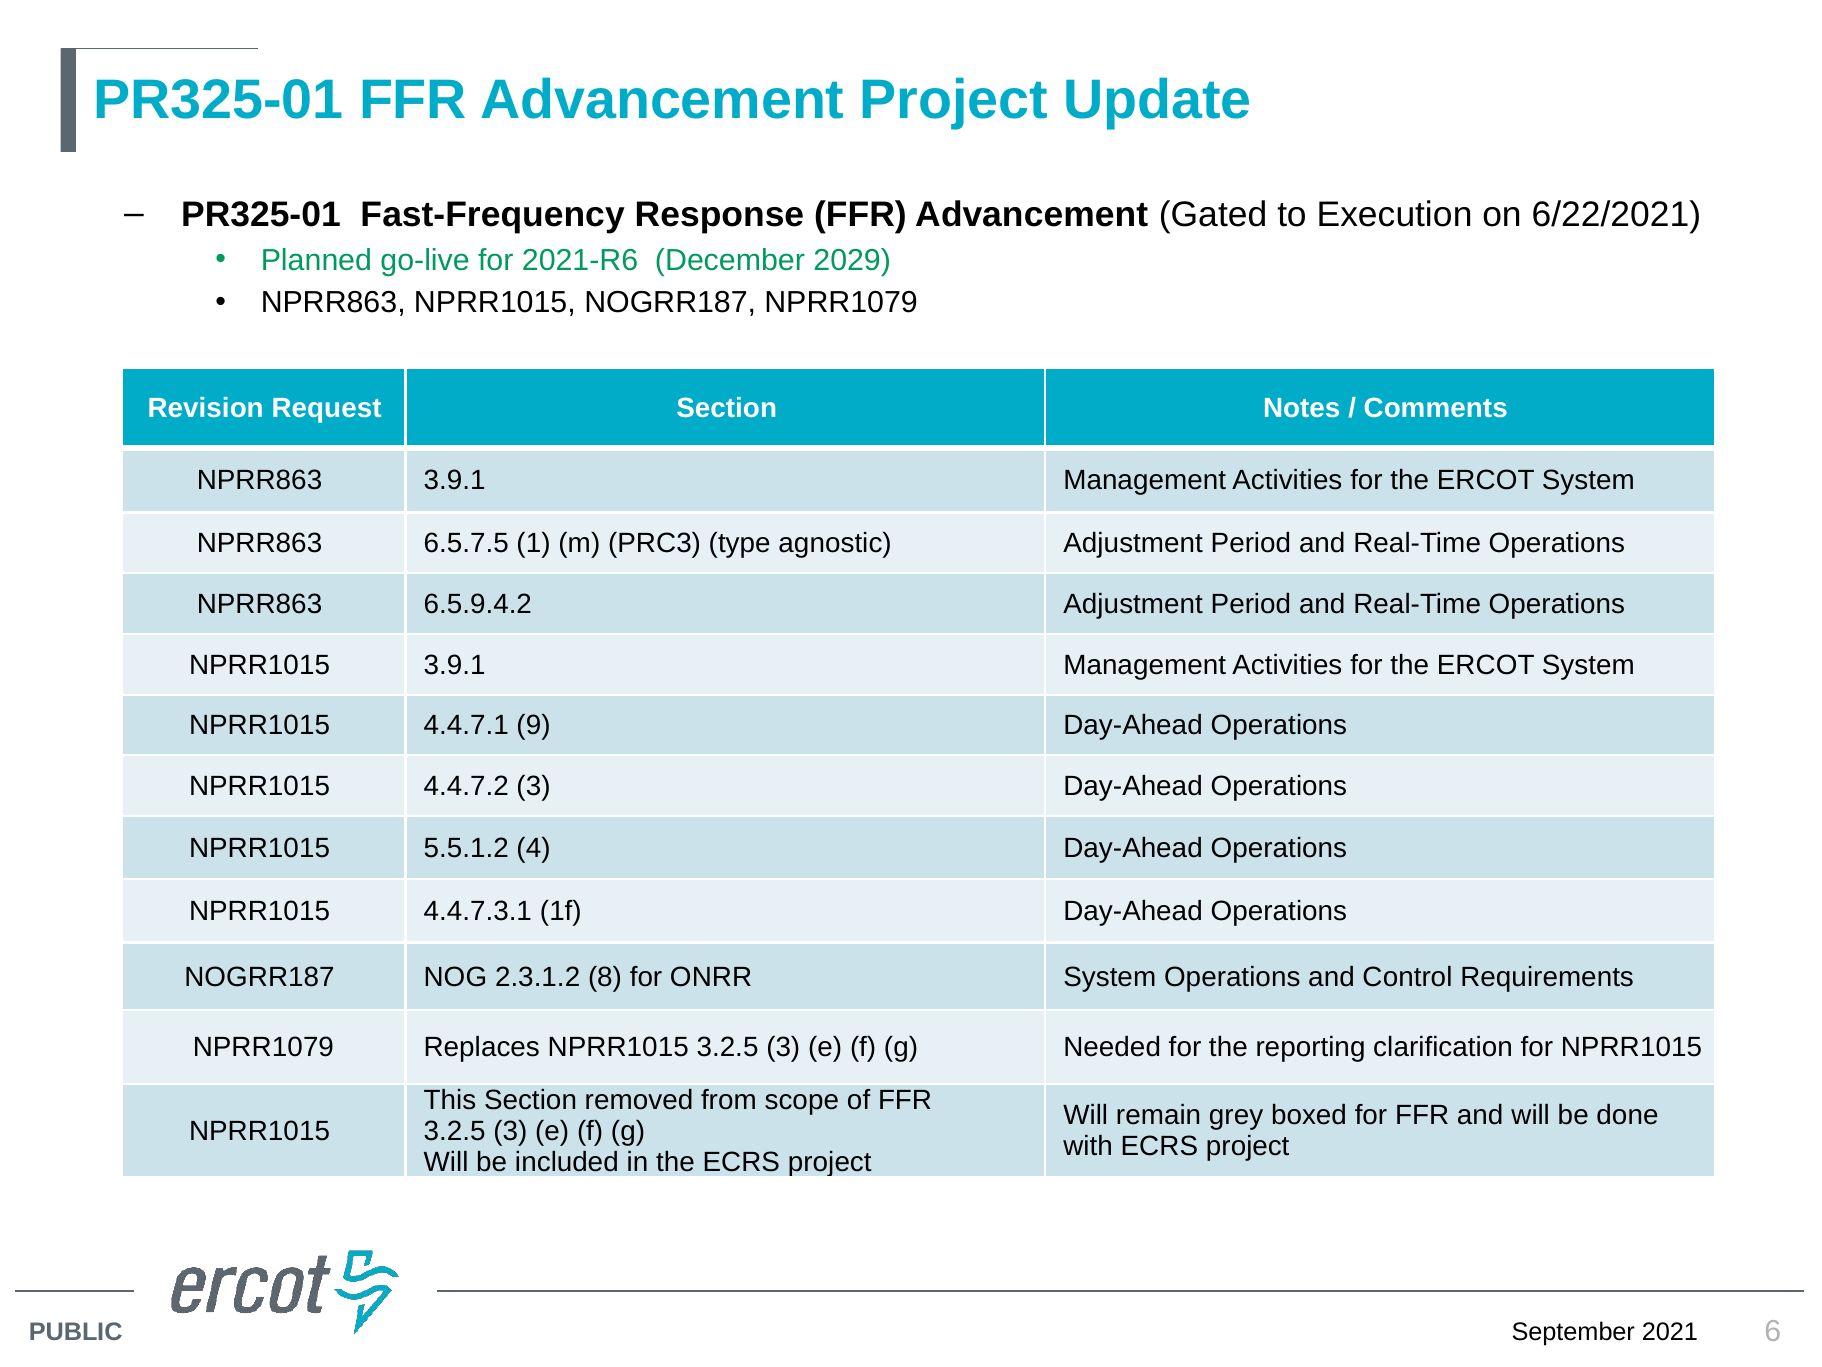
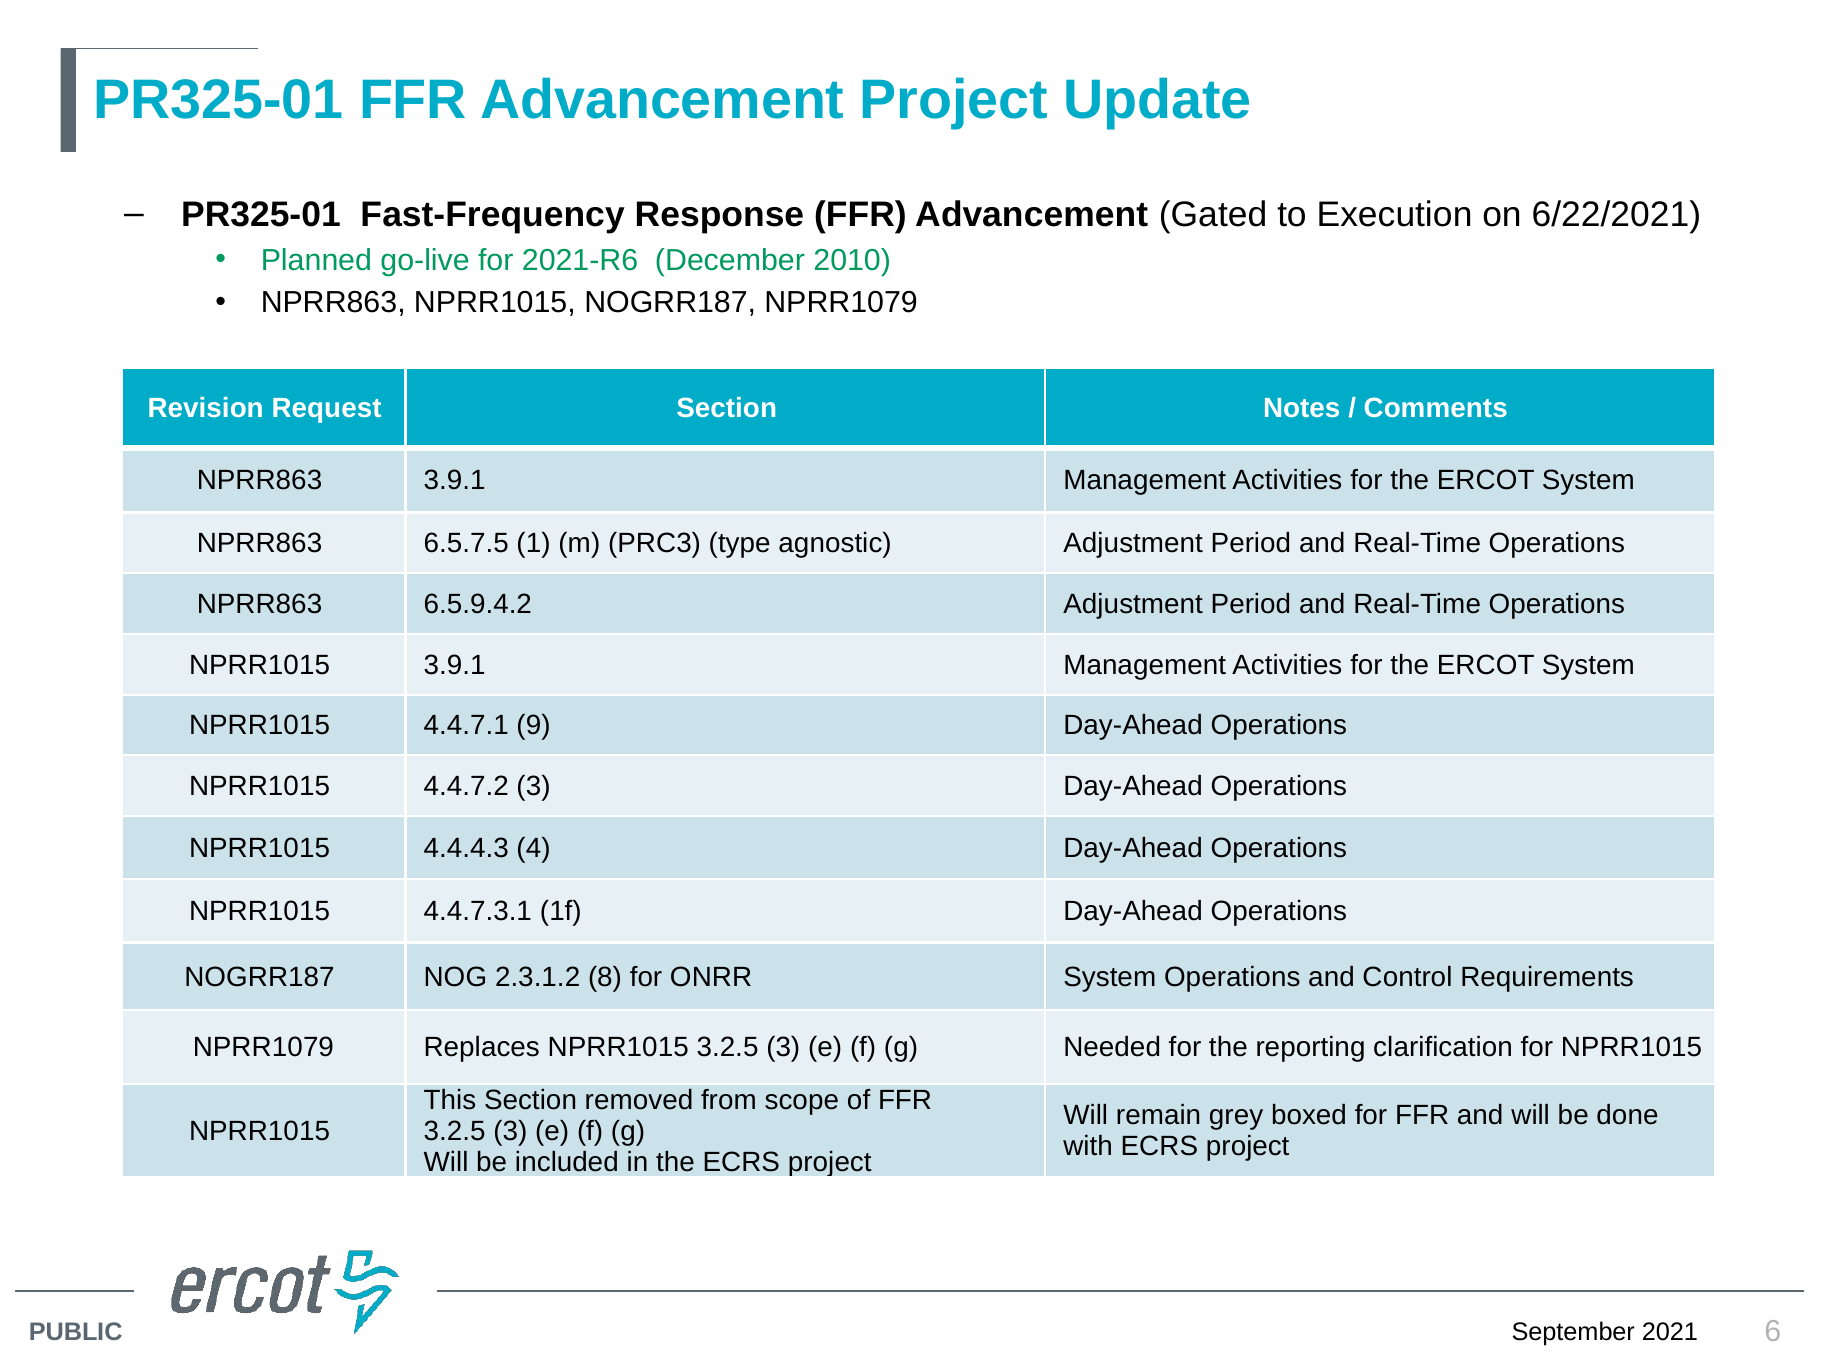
2029: 2029 -> 2010
5.5.1.2: 5.5.1.2 -> 4.4.4.3
